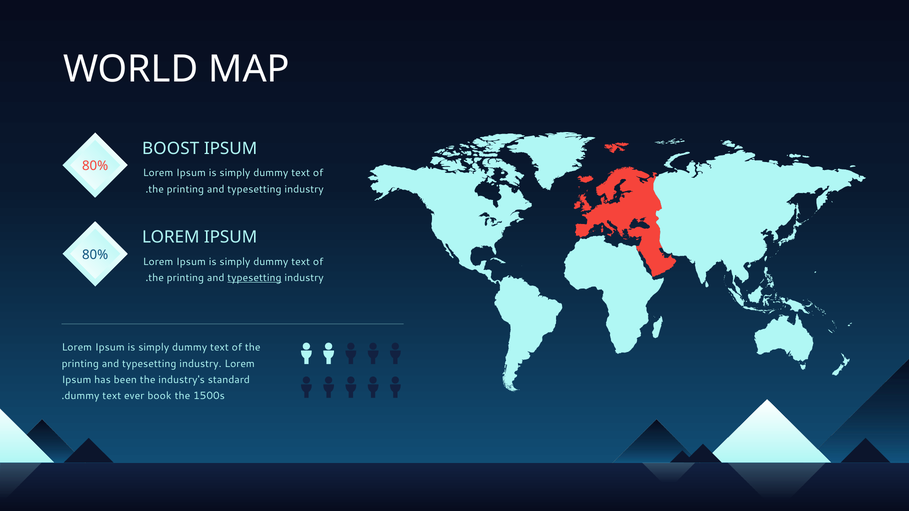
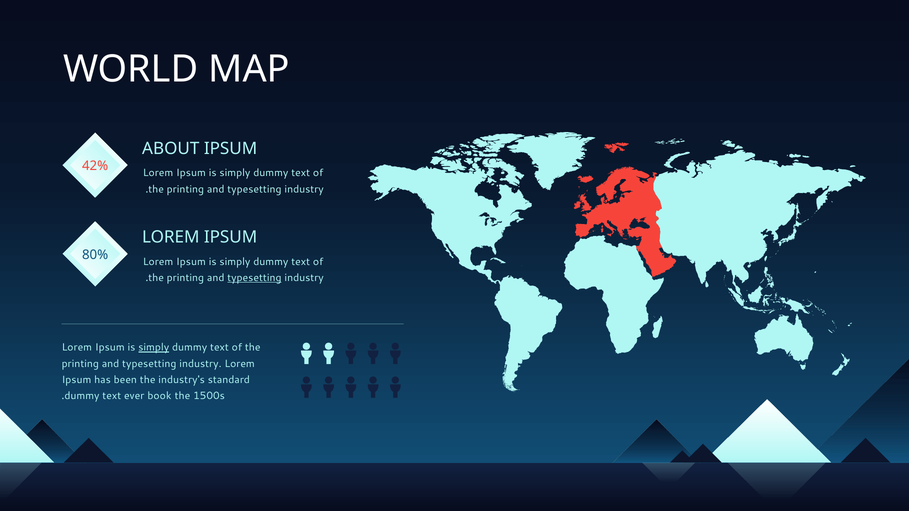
BOOST: BOOST -> ABOUT
80% at (95, 166): 80% -> 42%
simply at (154, 348) underline: none -> present
